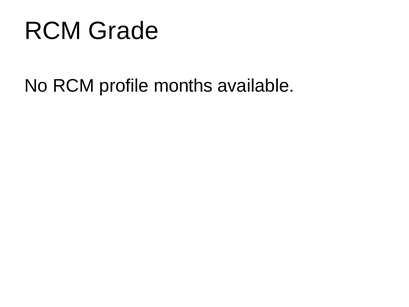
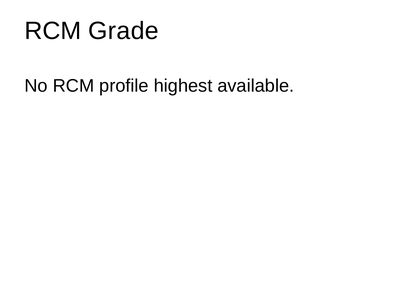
months: months -> highest
